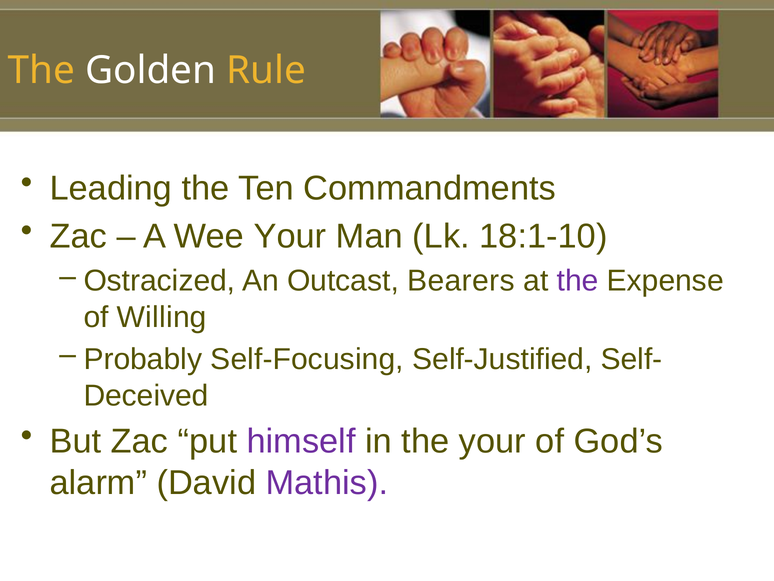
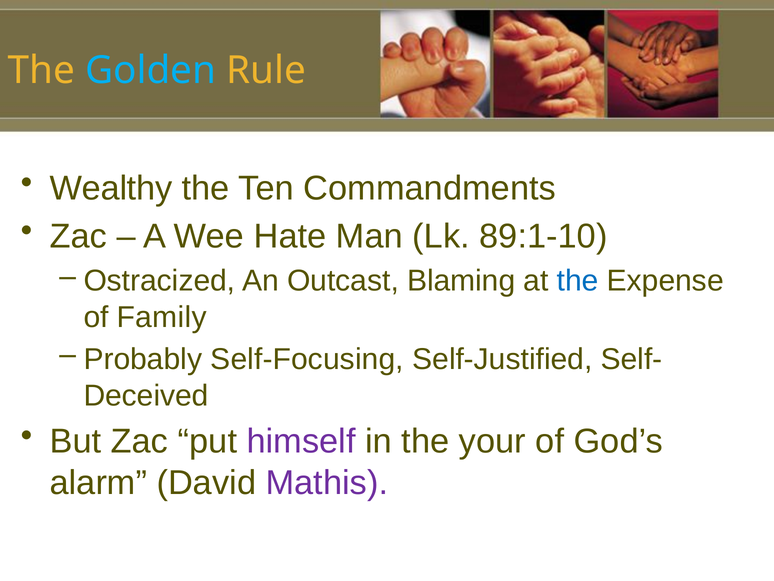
Golden colour: white -> light blue
Leading: Leading -> Wealthy
Wee Your: Your -> Hate
18:1-10: 18:1-10 -> 89:1-10
Bearers: Bearers -> Blaming
the at (578, 281) colour: purple -> blue
Willing: Willing -> Family
